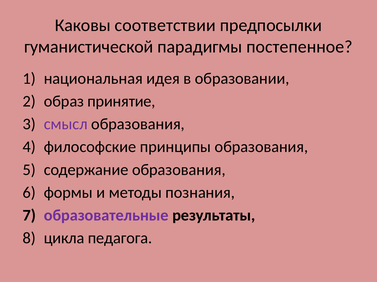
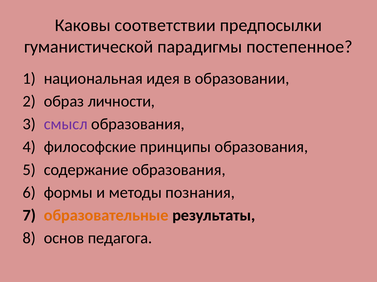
принятие: принятие -> личности
образовательные colour: purple -> orange
цикла: цикла -> основ
